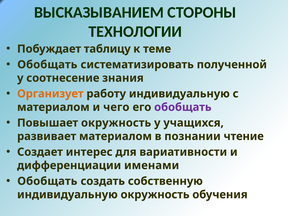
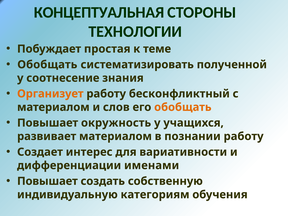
ВЫСКАЗЫВАНИЕМ: ВЫСКАЗЫВАНИЕМ -> КОНЦЕПТУАЛЬНАЯ
таблицу: таблицу -> простая
работу индивидуальную: индивидуальную -> бесконфликтный
чего: чего -> слов
обобщать at (183, 107) colour: purple -> orange
познании чтение: чтение -> работу
Обобщать at (47, 181): Обобщать -> Повышает
индивидуальную окружность: окружность -> категориям
